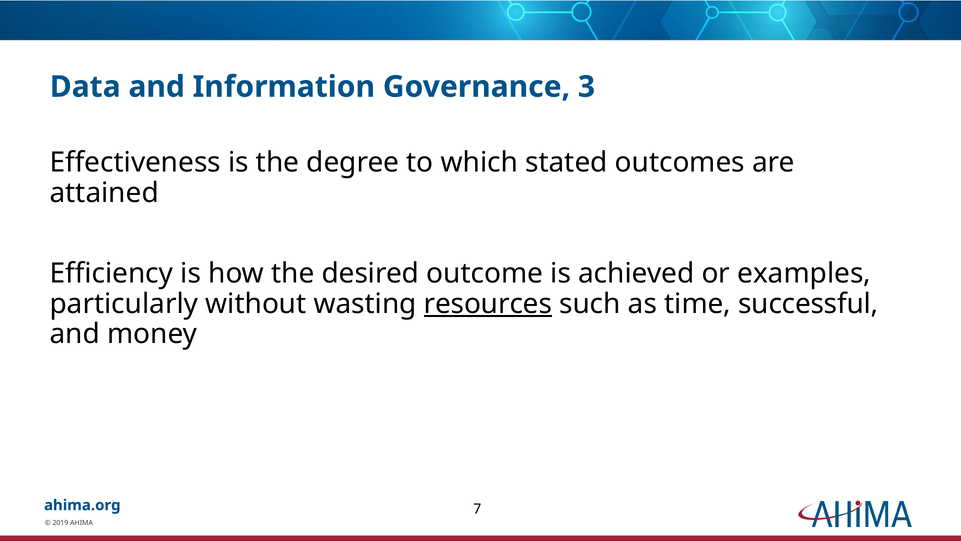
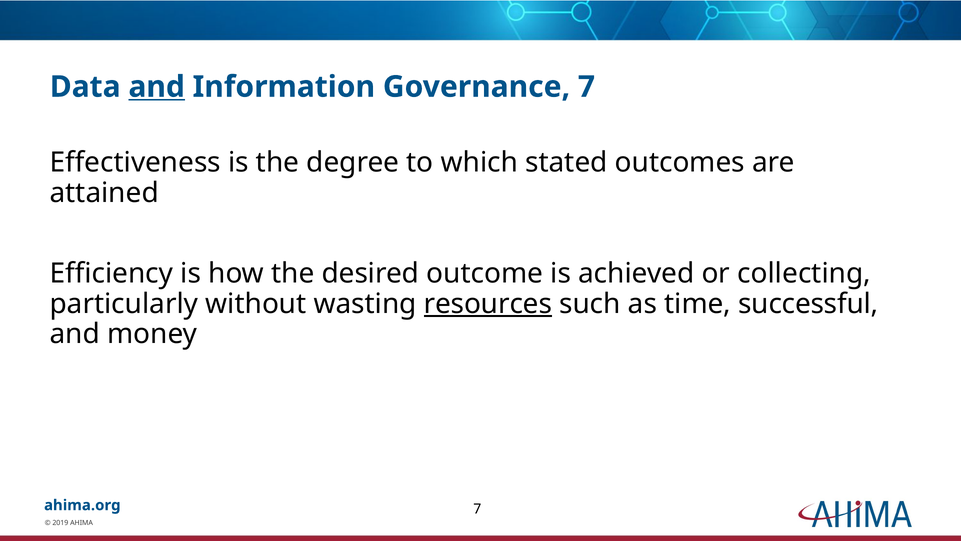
and at (157, 87) underline: none -> present
Governance 3: 3 -> 7
examples: examples -> collecting
